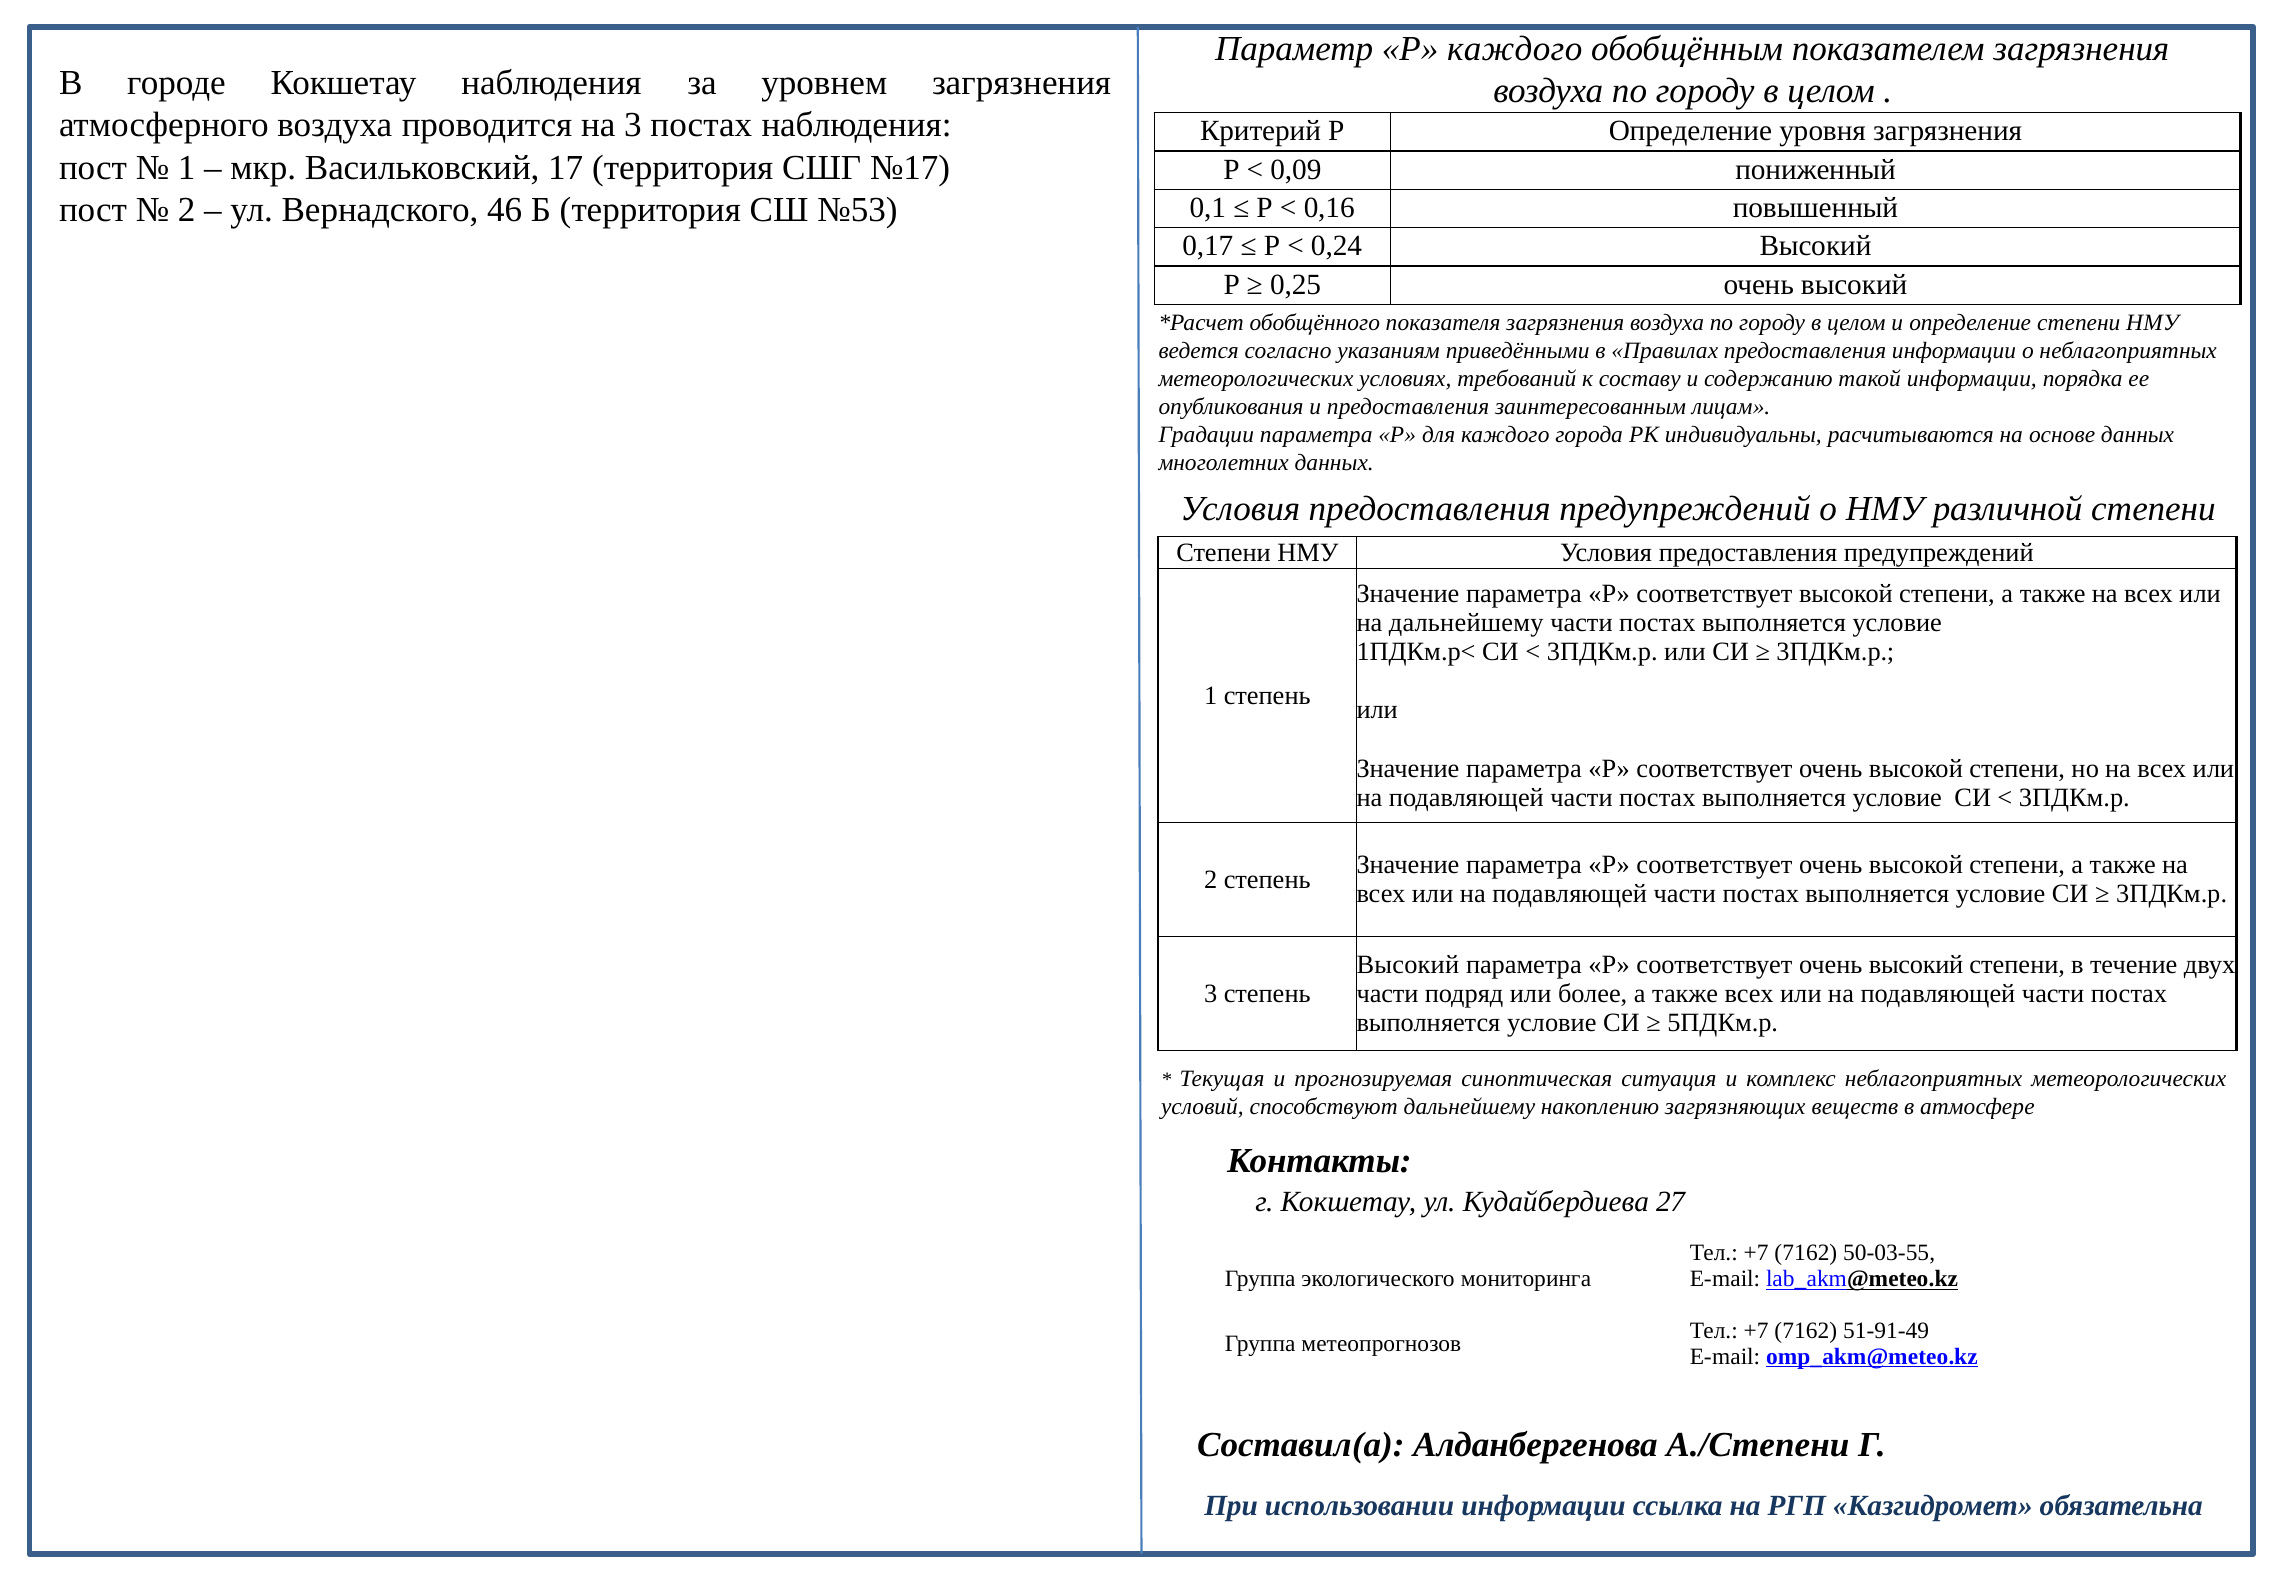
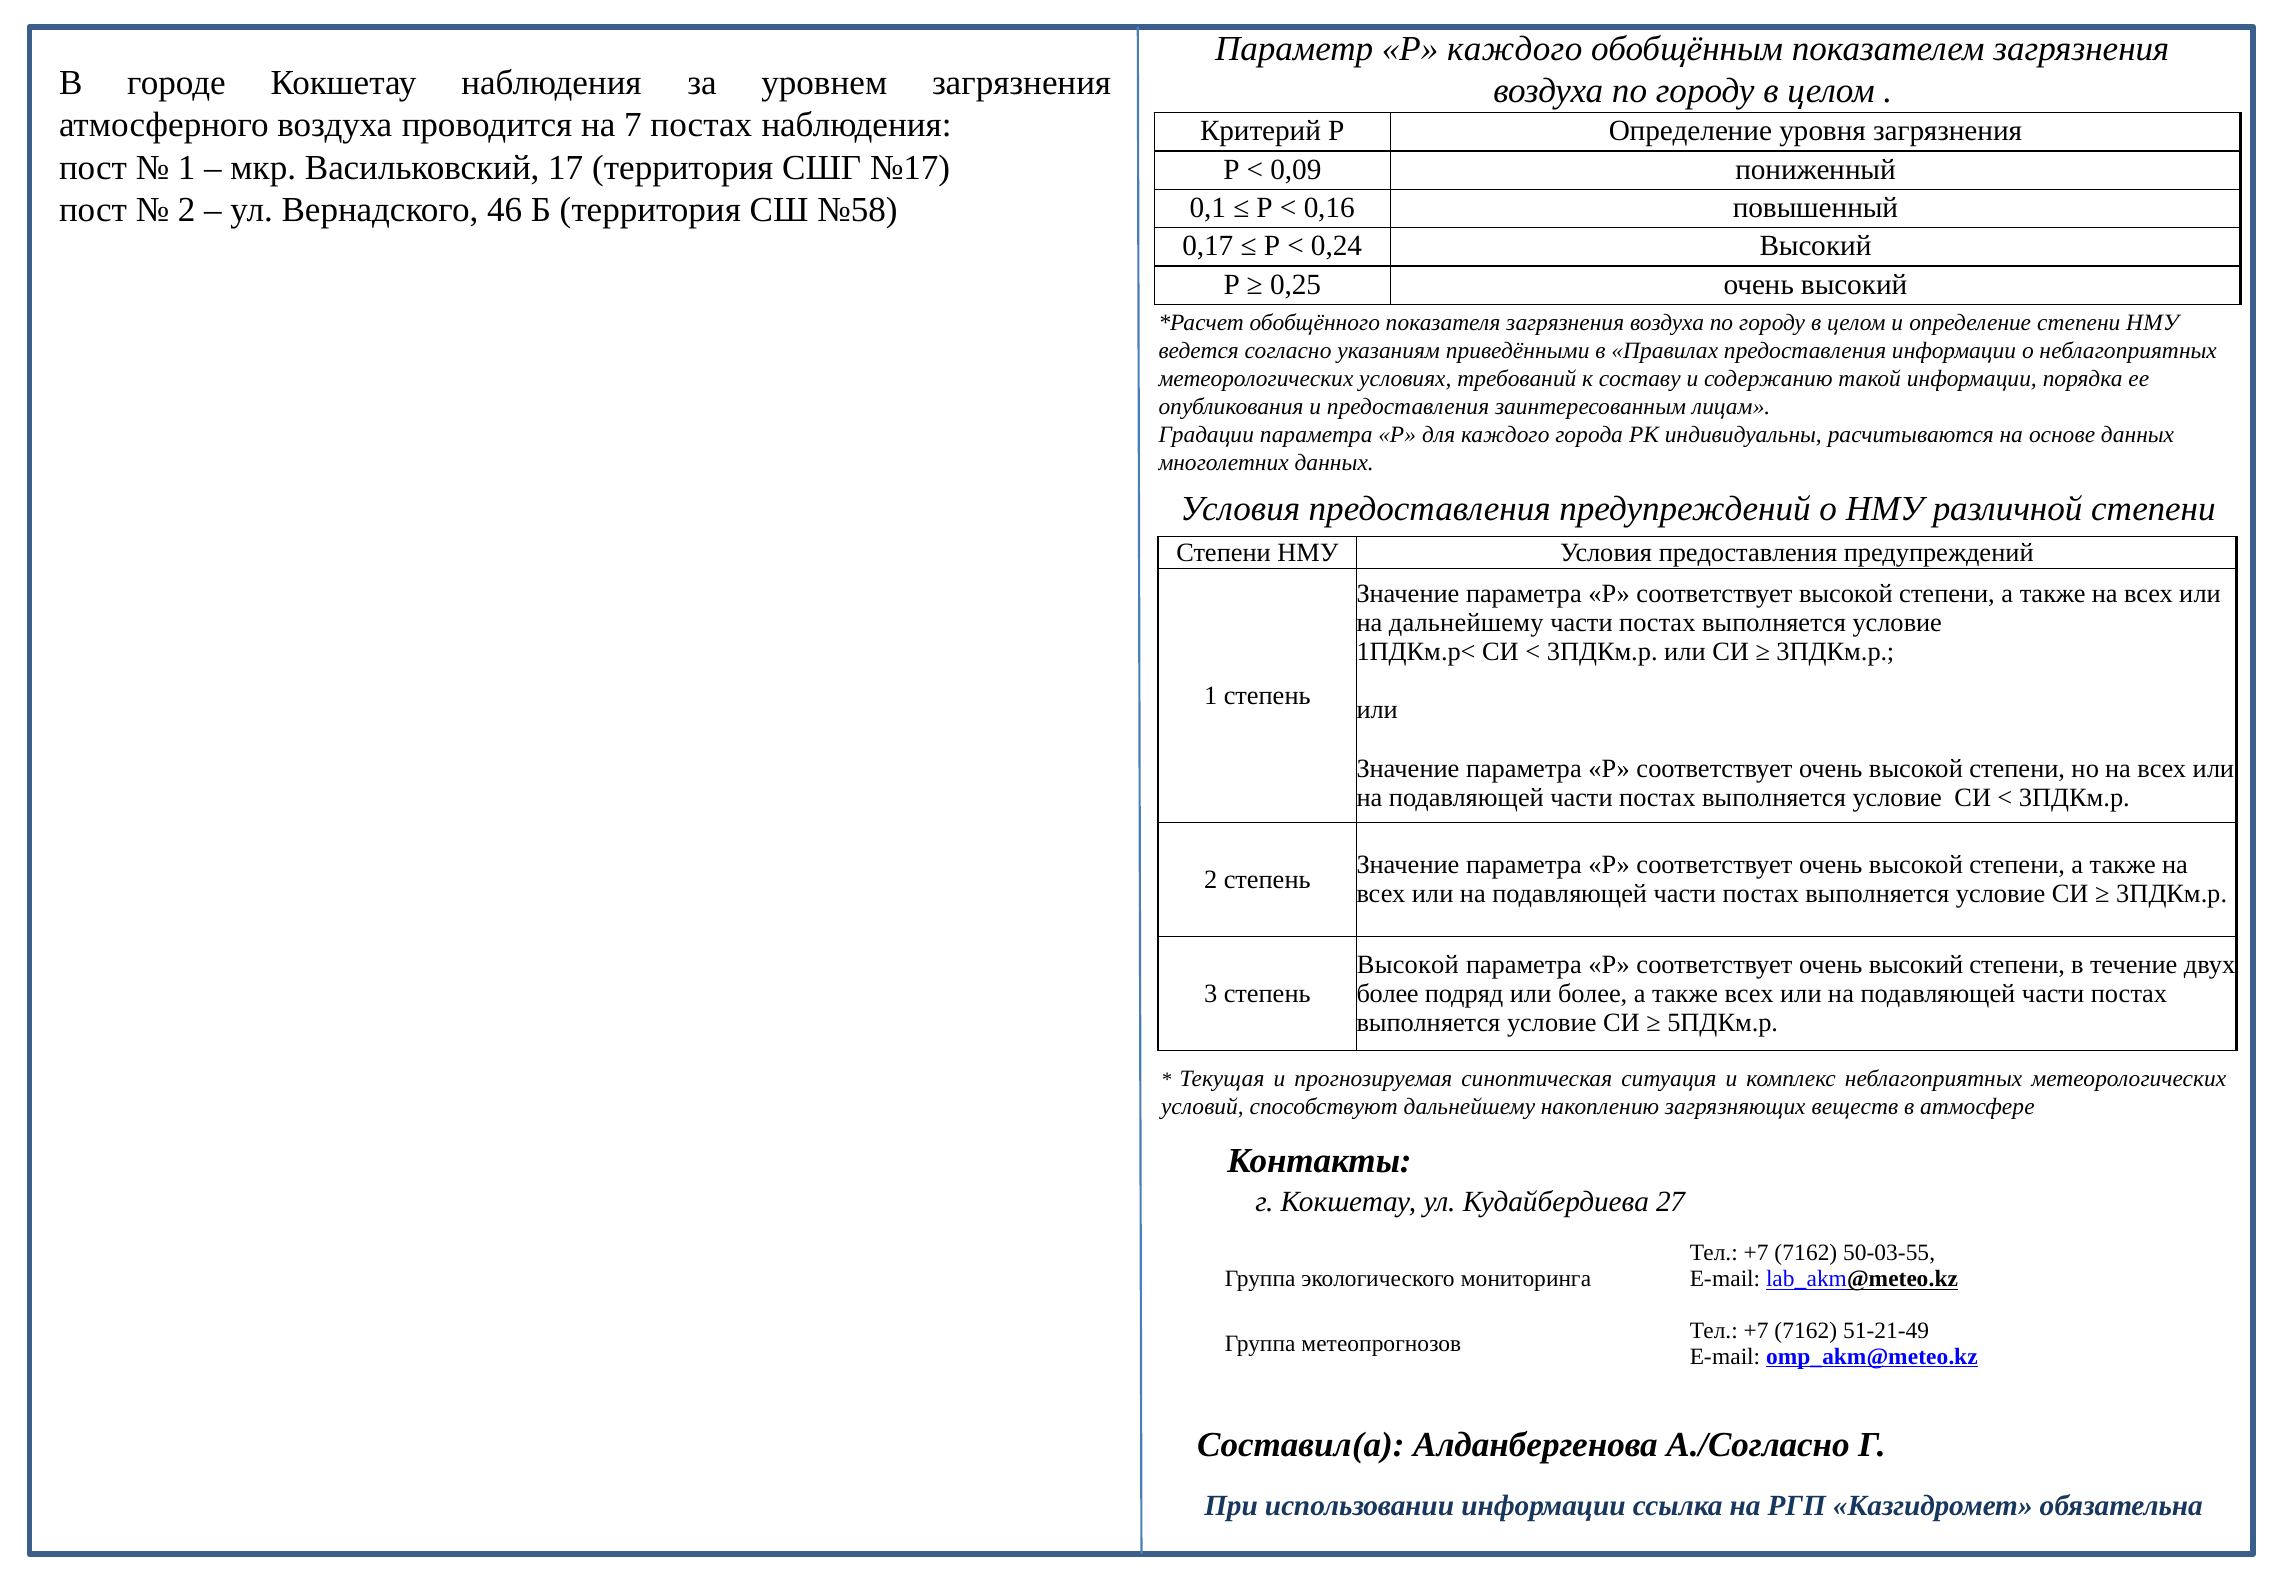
на 3: 3 -> 7
№53: №53 -> №58
Высокий at (1408, 964): Высокий -> Высокой
части at (1388, 993): части -> более
51-91-49: 51-91-49 -> 51-21-49
А./Степени: А./Степени -> А./Согласно
